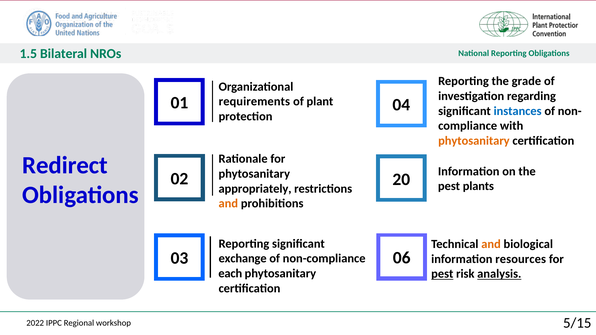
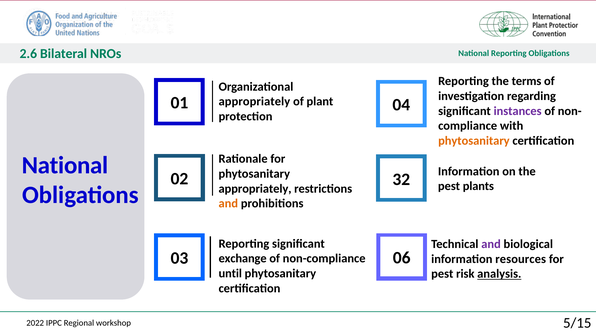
1.5: 1.5 -> 2.6
grade: grade -> terms
requirements at (254, 102): requirements -> appropriately
instances colour: blue -> purple
Redirect at (65, 165): Redirect -> National
20: 20 -> 32
and at (491, 244) colour: orange -> purple
each: each -> until
pest at (442, 274) underline: present -> none
